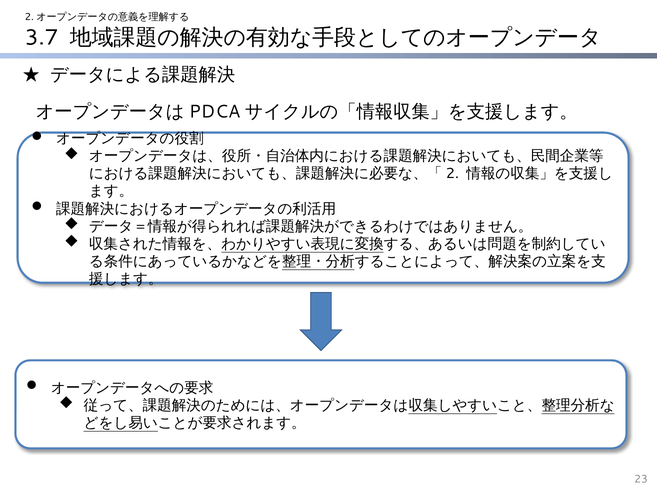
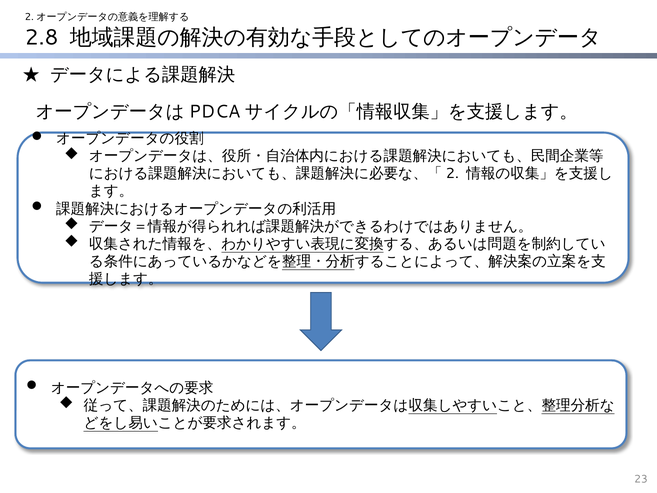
3.7: 3.7 -> 2.8
